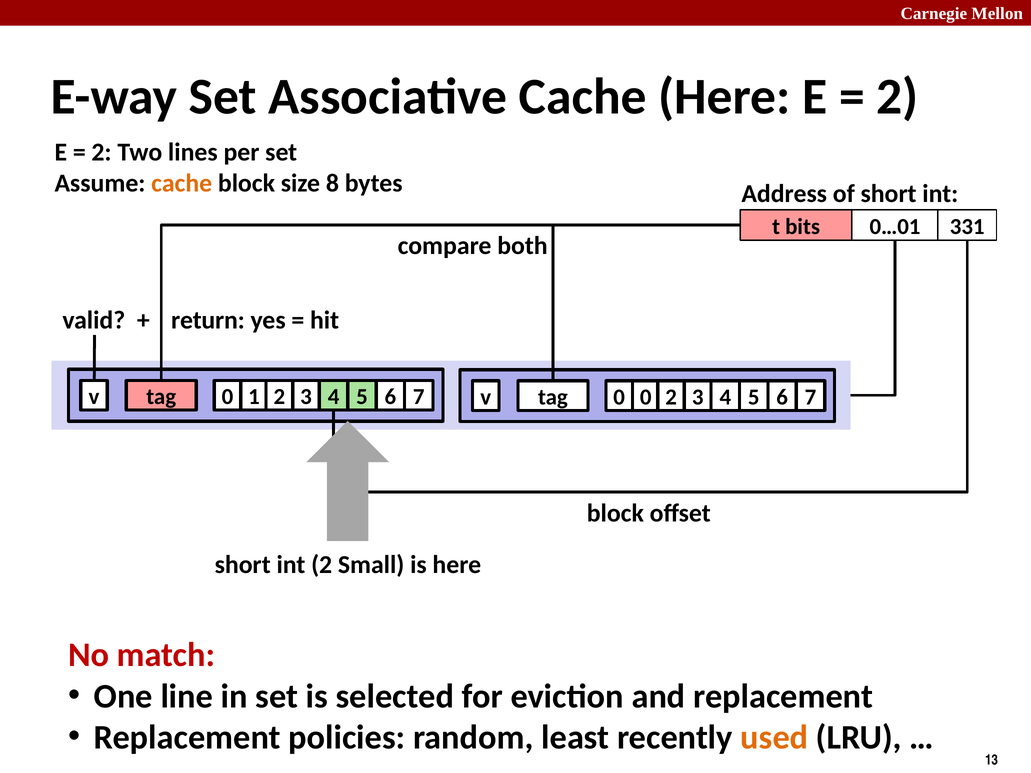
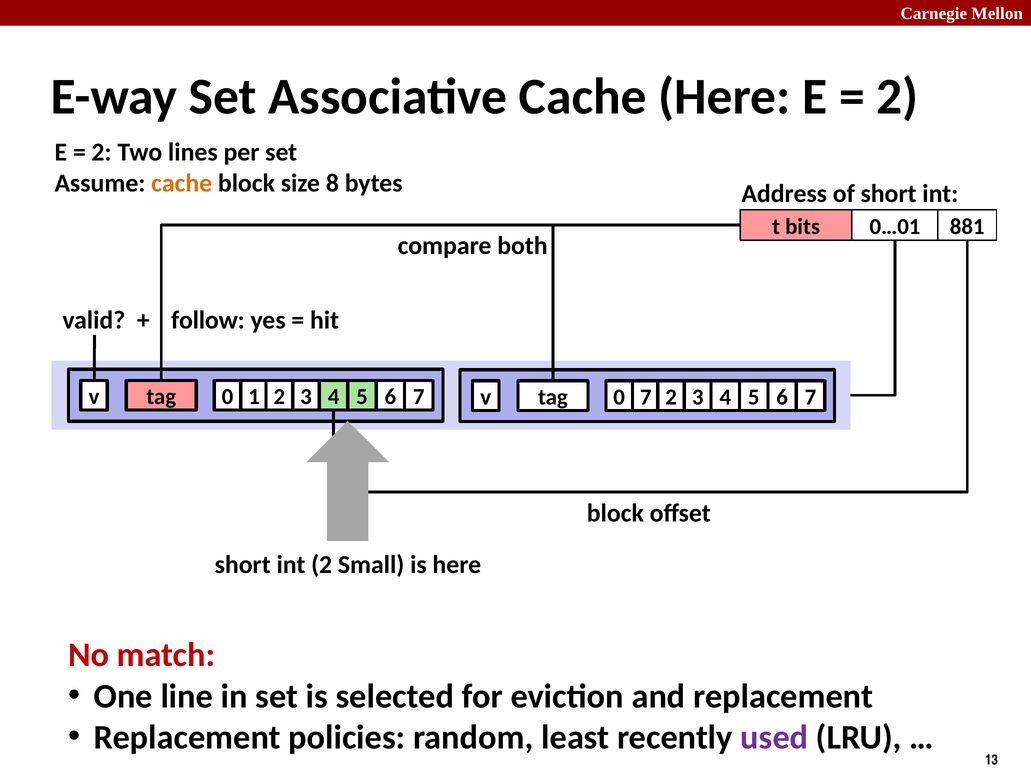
331: 331 -> 881
return: return -> follow
0 0: 0 -> 7
used colour: orange -> purple
